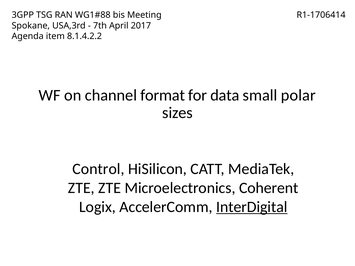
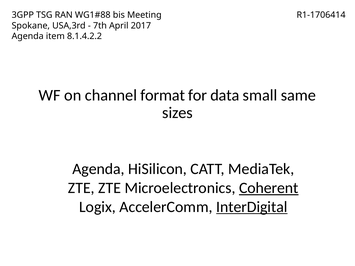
polar: polar -> same
Control at (98, 169): Control -> Agenda
Coherent underline: none -> present
